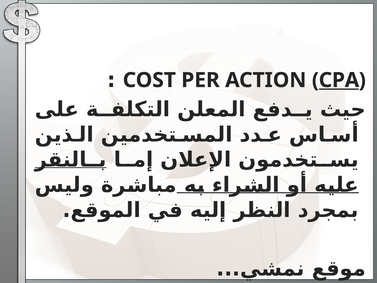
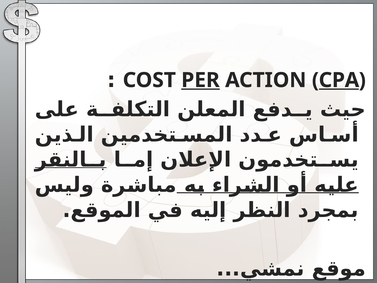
PER underline: none -> present
